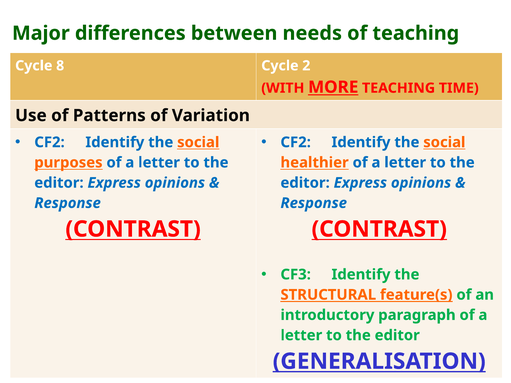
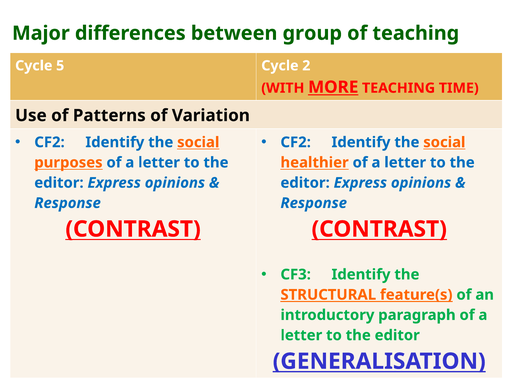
needs: needs -> group
8: 8 -> 5
